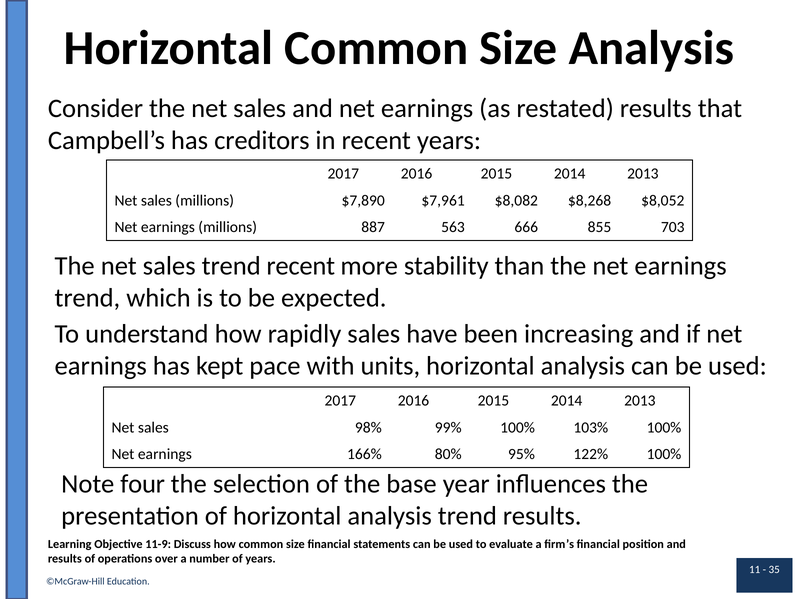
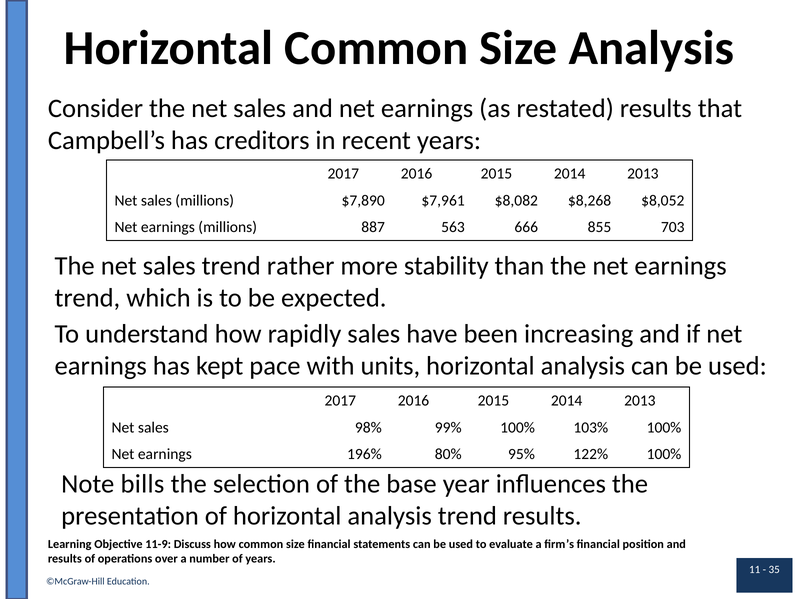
trend recent: recent -> rather
166%: 166% -> 196%
four: four -> bills
